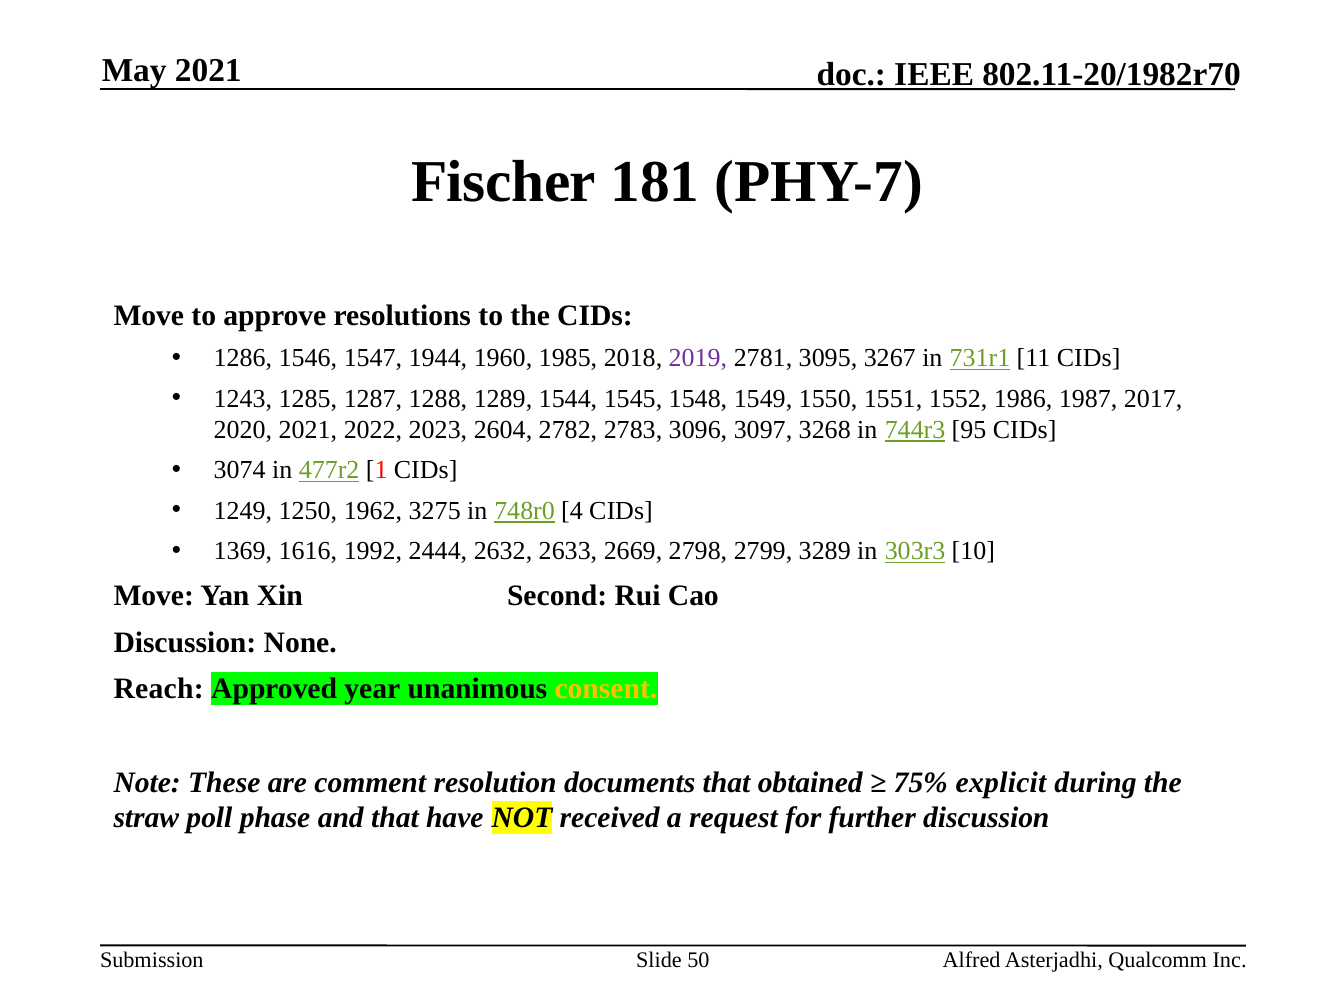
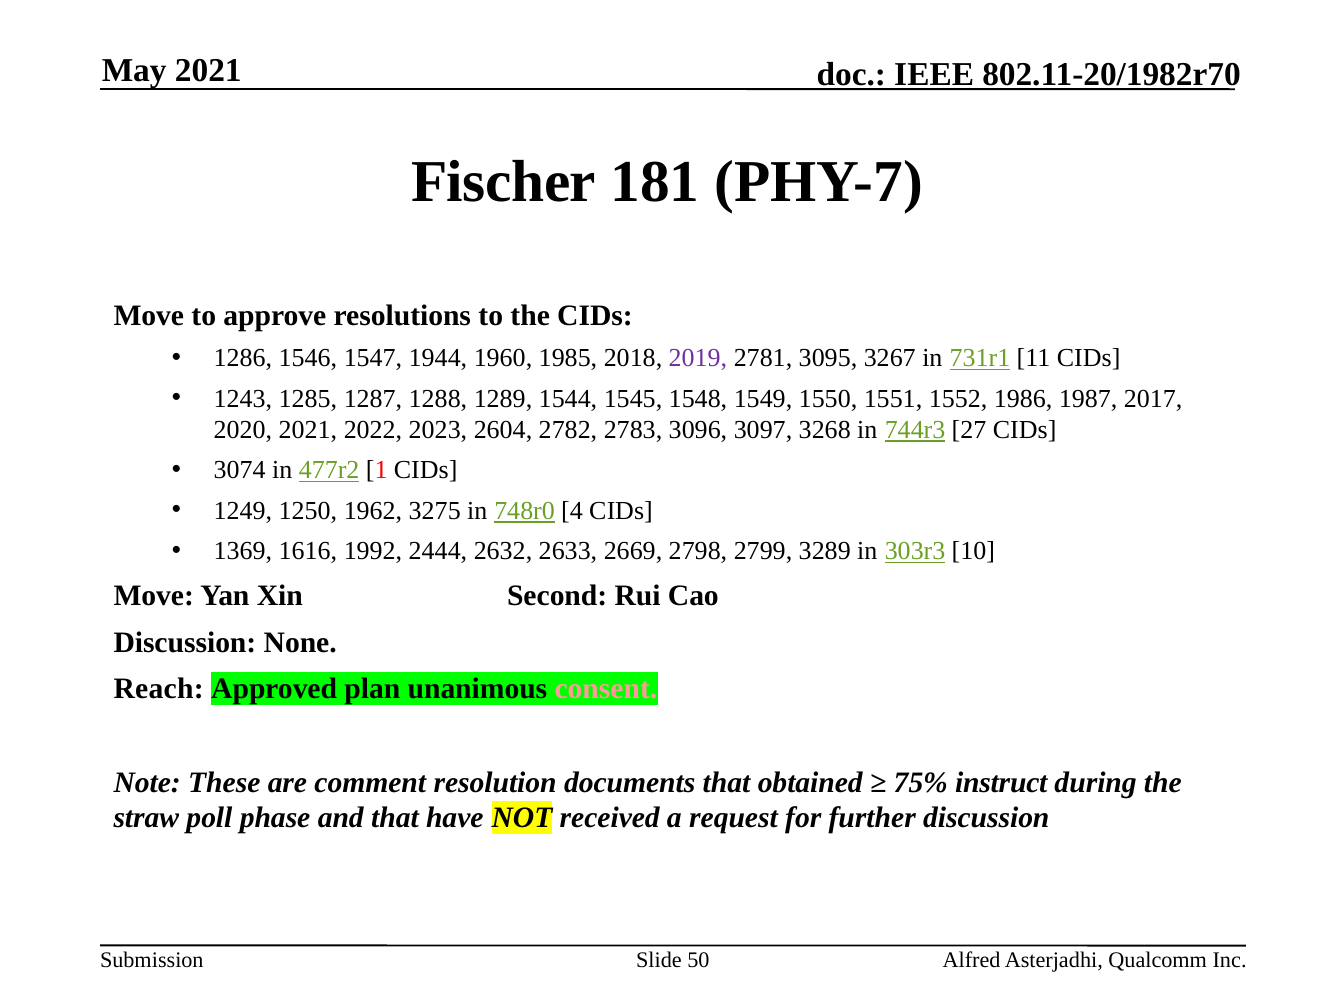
95: 95 -> 27
year: year -> plan
consent colour: yellow -> pink
explicit: explicit -> instruct
